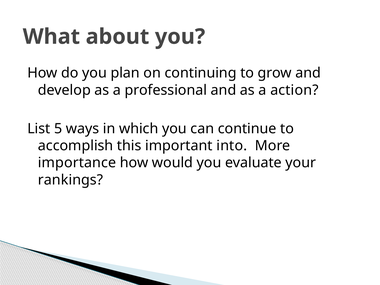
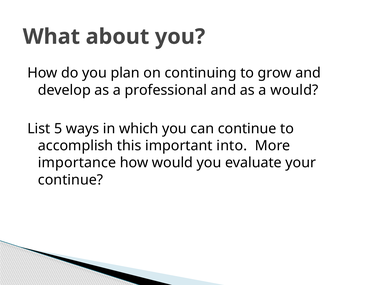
a action: action -> would
rankings at (71, 180): rankings -> continue
